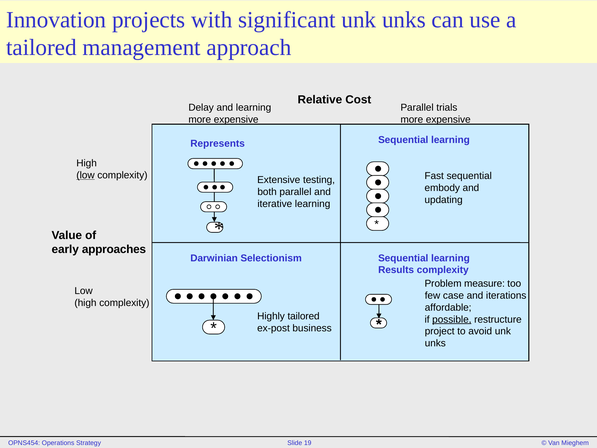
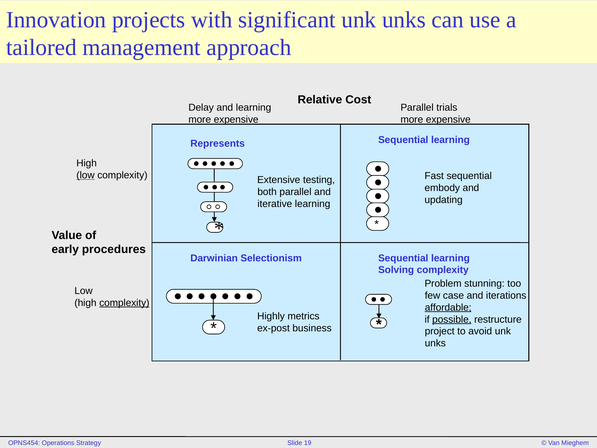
approaches: approaches -> procedures
Results: Results -> Solving
measure: measure -> stunning
complexity at (124, 303) underline: none -> present
affordable underline: none -> present
Highly tailored: tailored -> metrics
